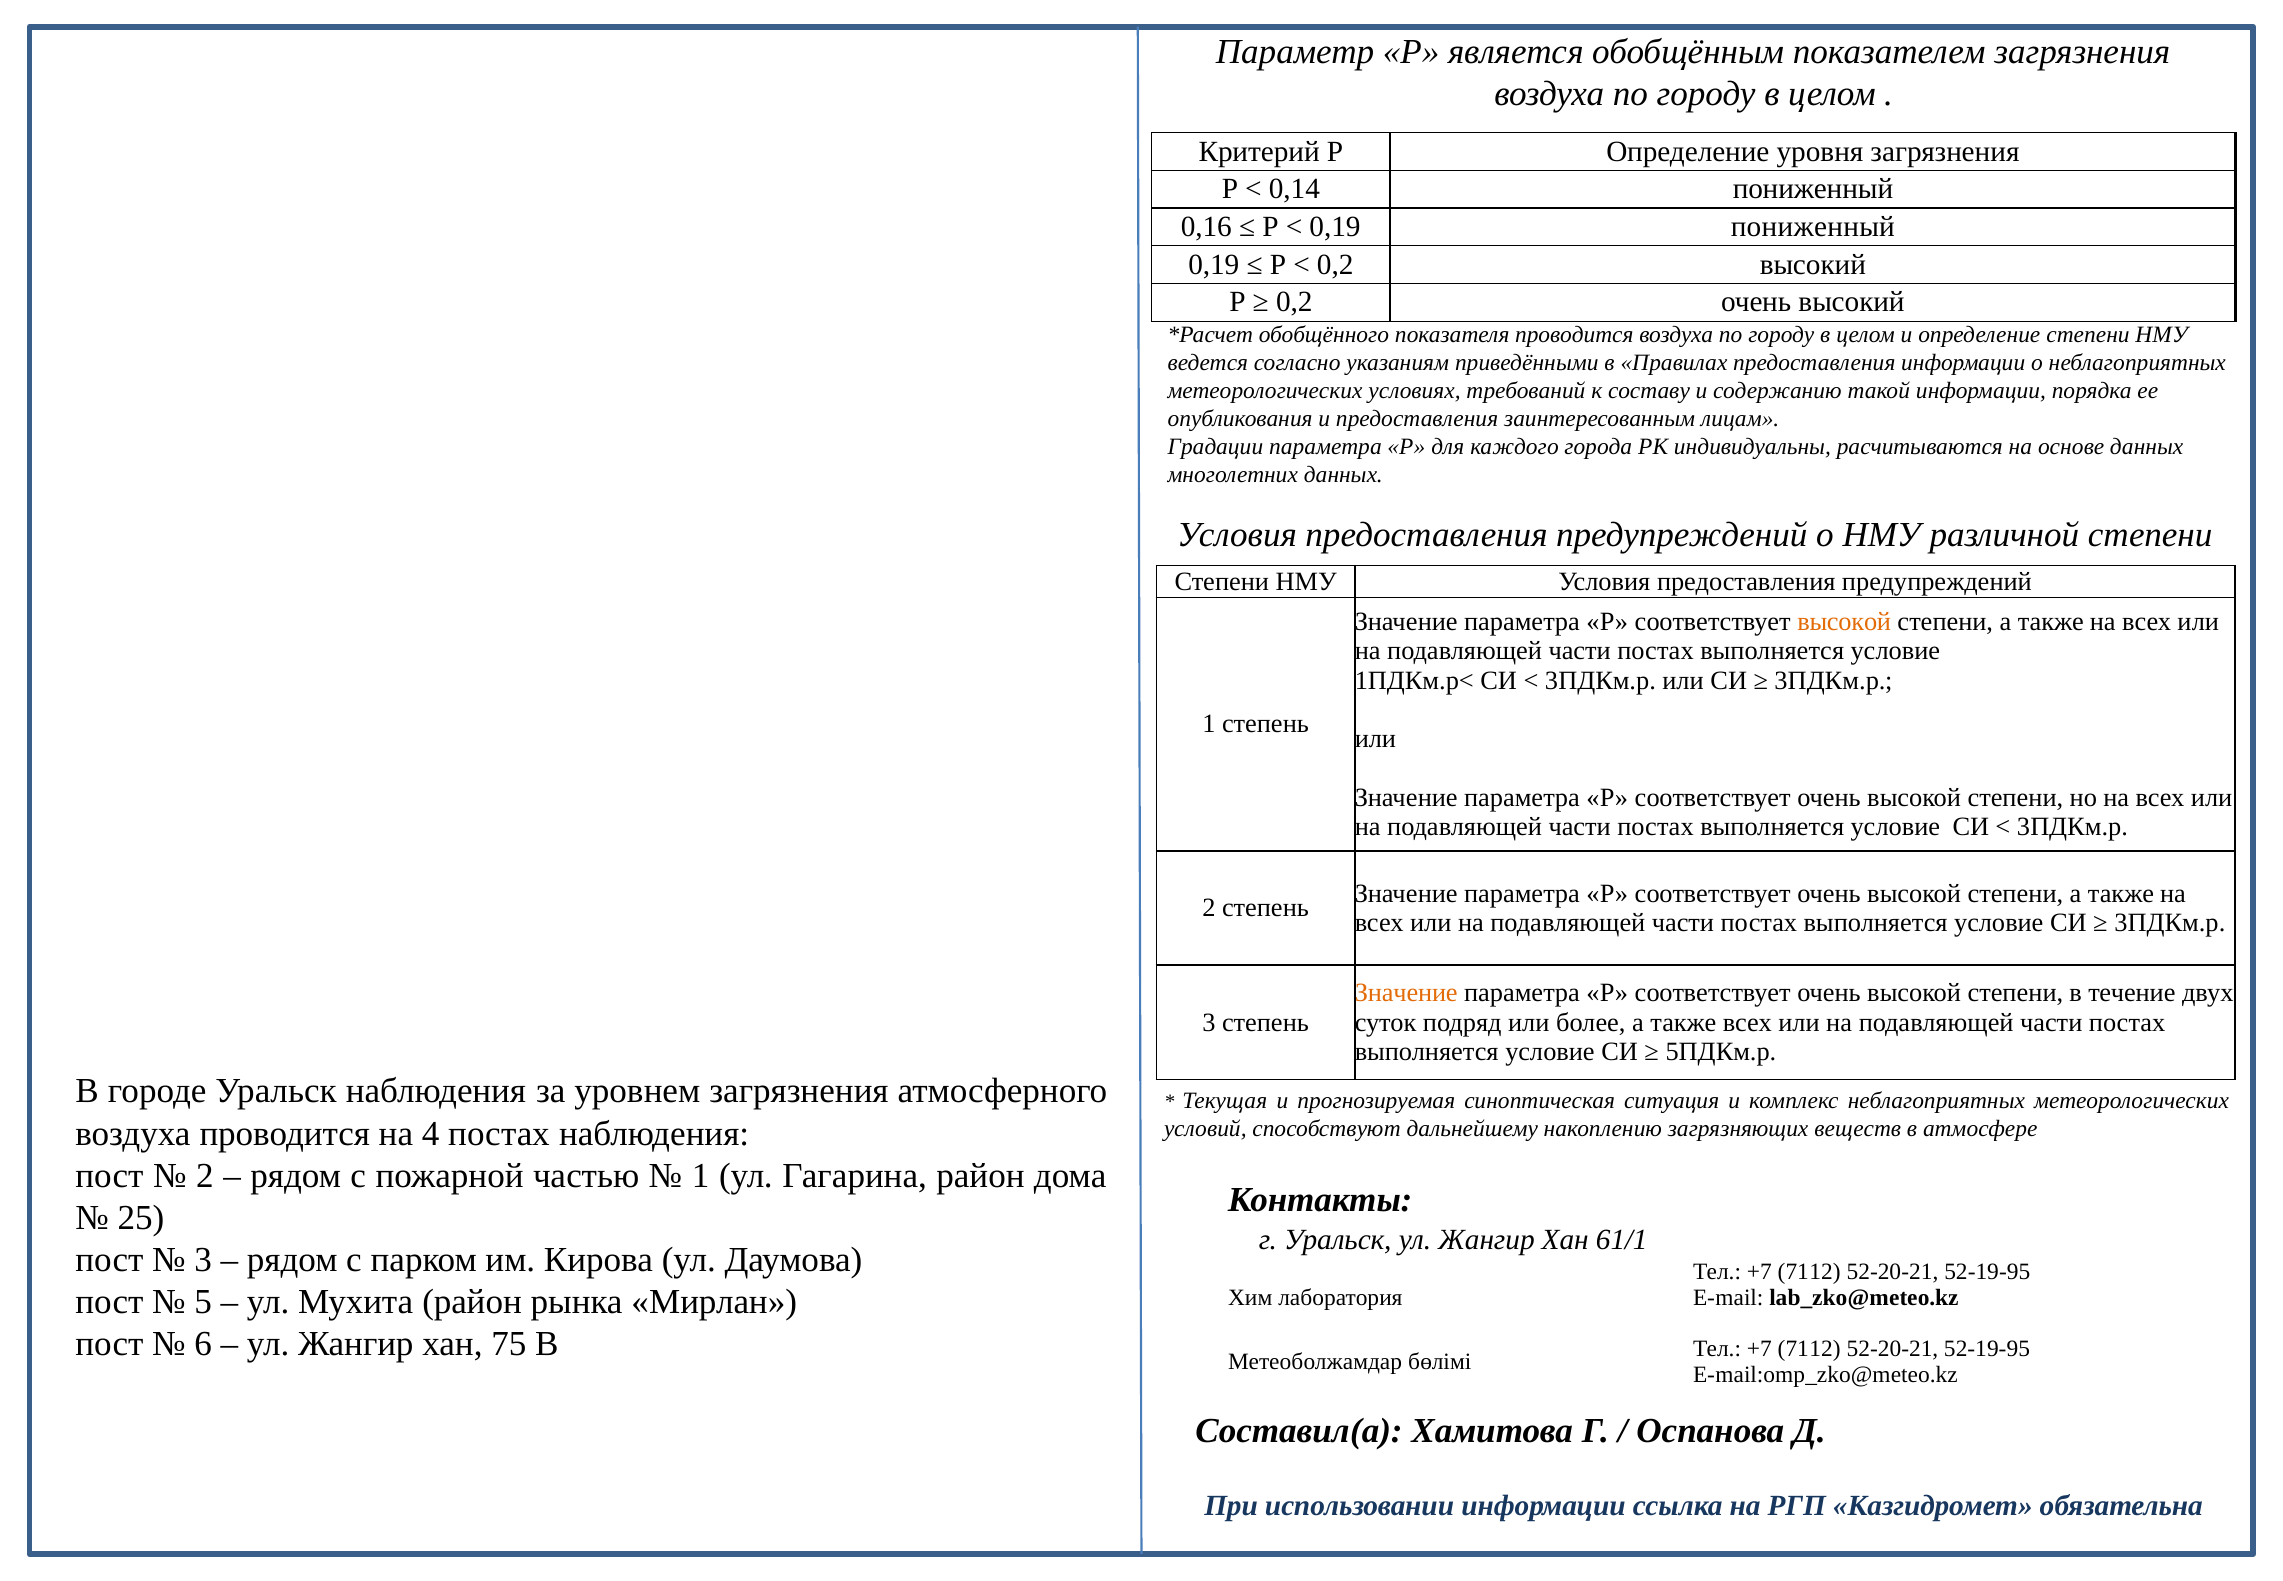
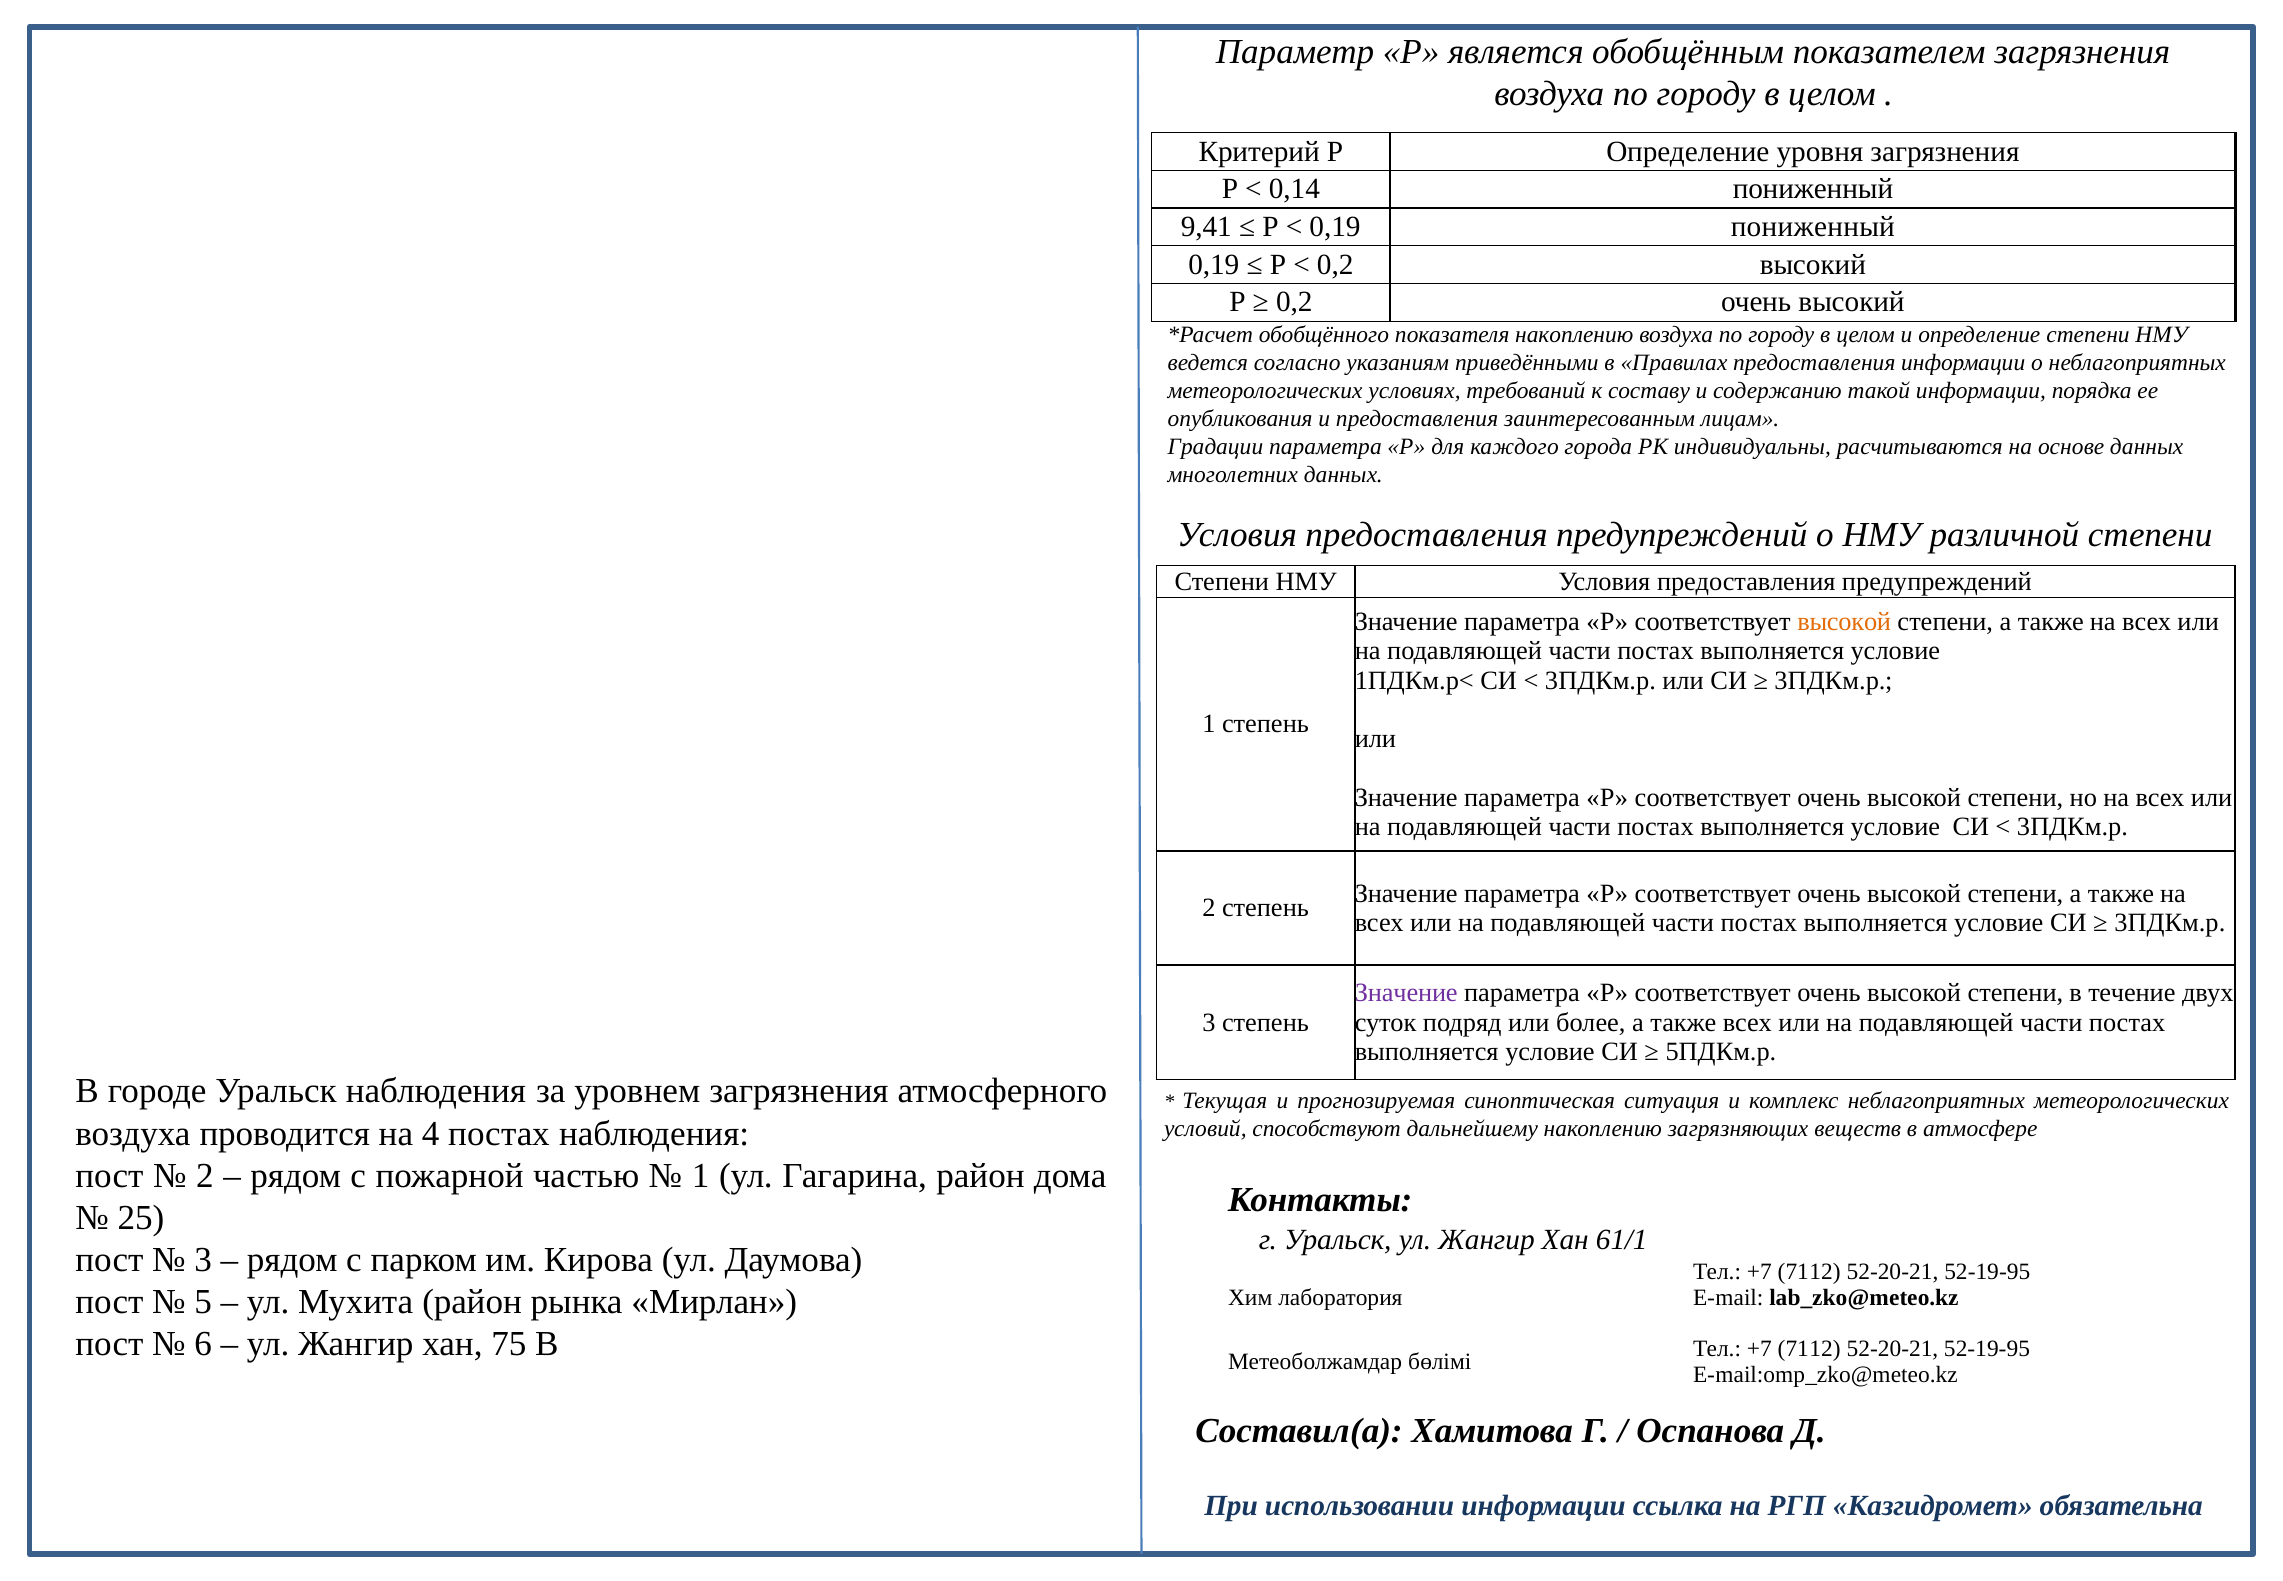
0,16: 0,16 -> 9,41
показателя проводится: проводится -> накоплению
Значение at (1406, 993) colour: orange -> purple
